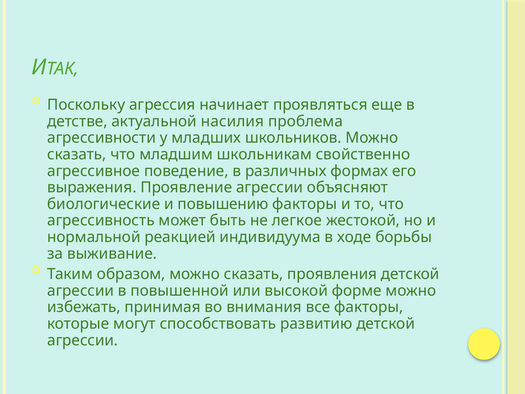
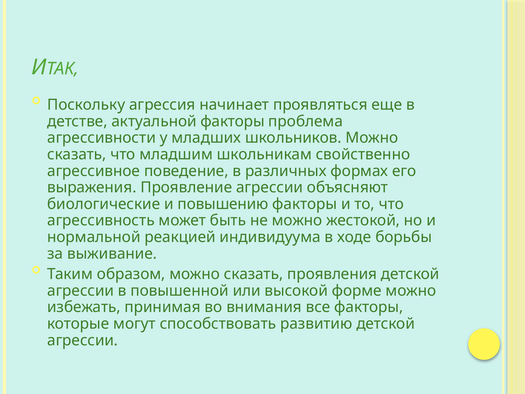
актуальной насилия: насилия -> факторы
не легкое: легкое -> можно
